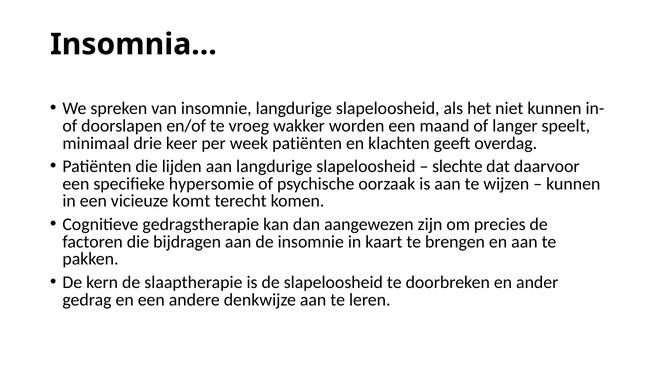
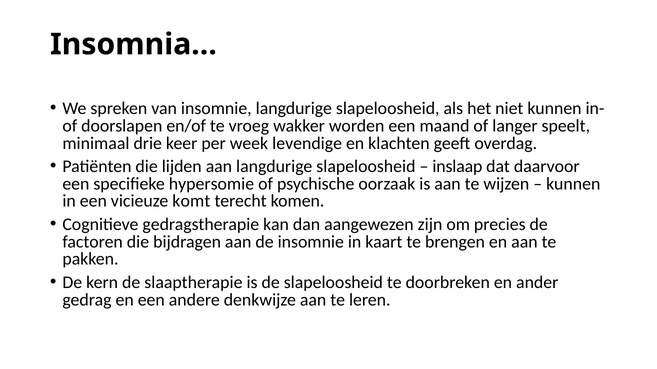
week patiënten: patiënten -> levendige
slechte: slechte -> inslaap
